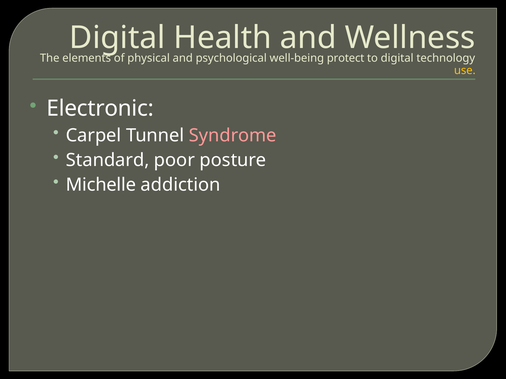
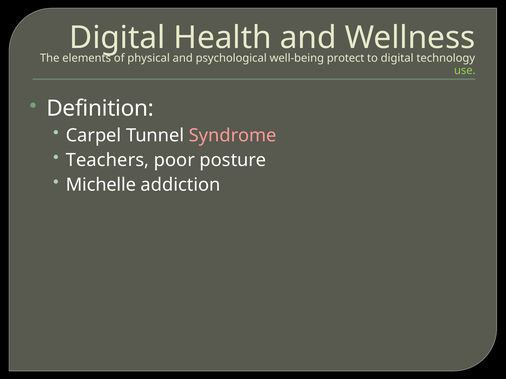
use colour: yellow -> light green
Electronic: Electronic -> Definition
Standard: Standard -> Teachers
